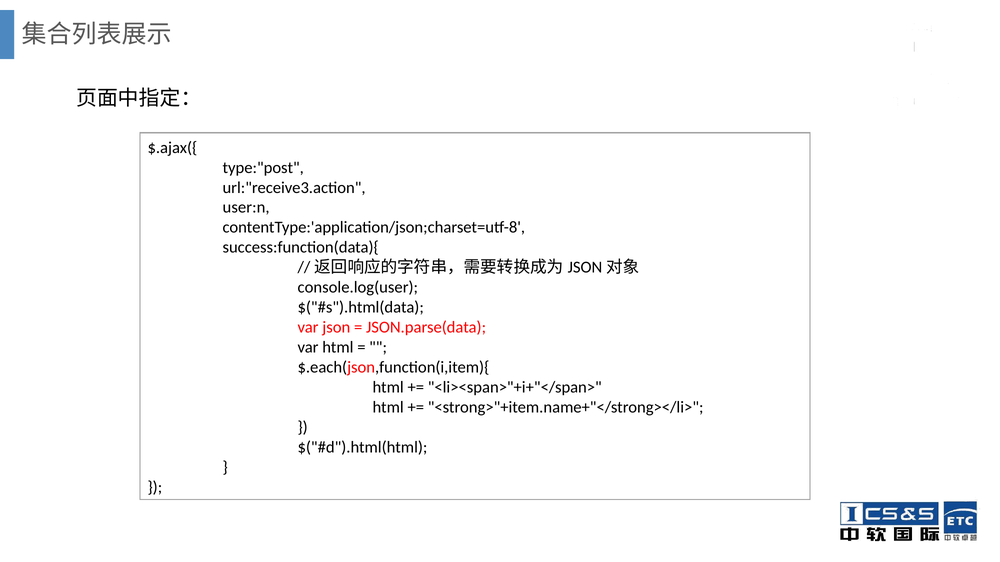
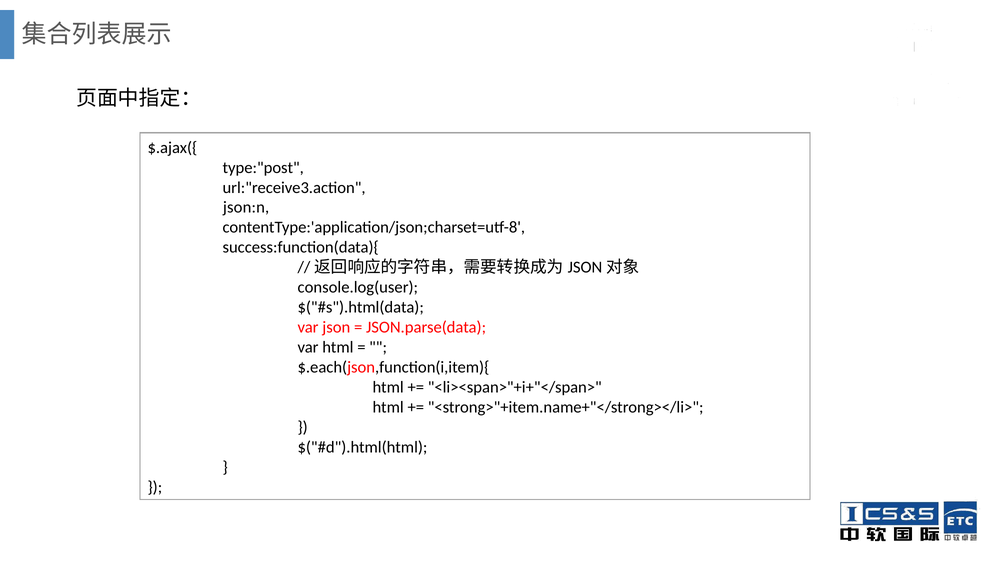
user:n: user:n -> json:n
